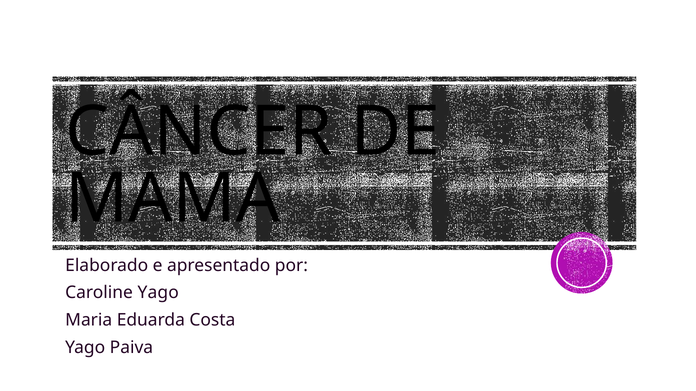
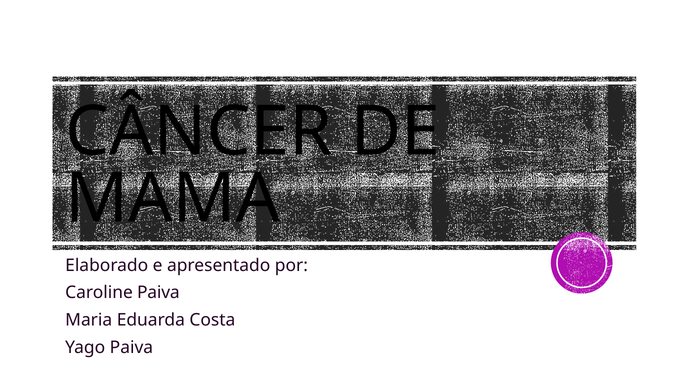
Caroline Yago: Yago -> Paiva
